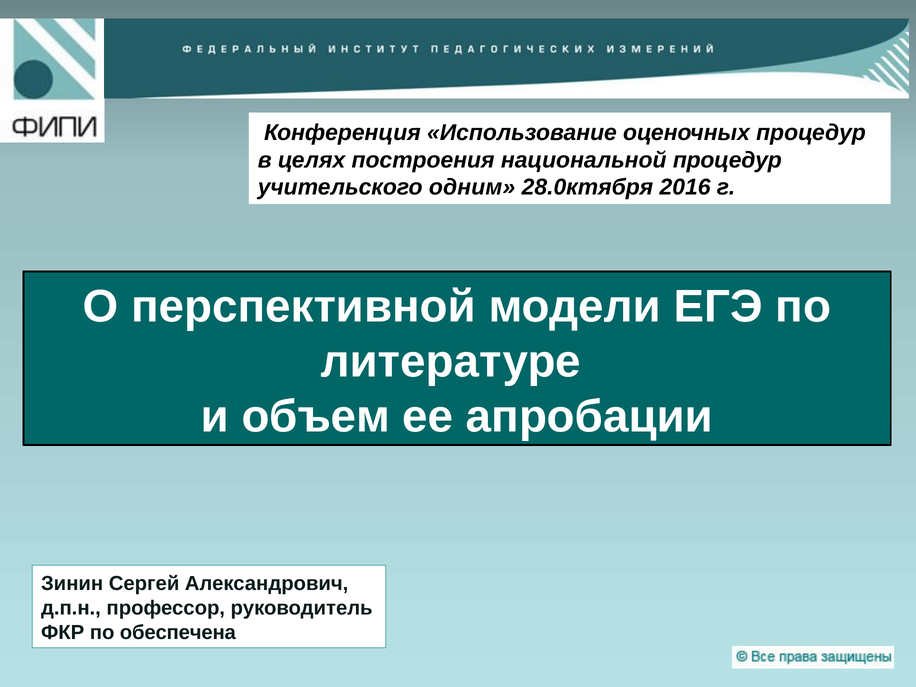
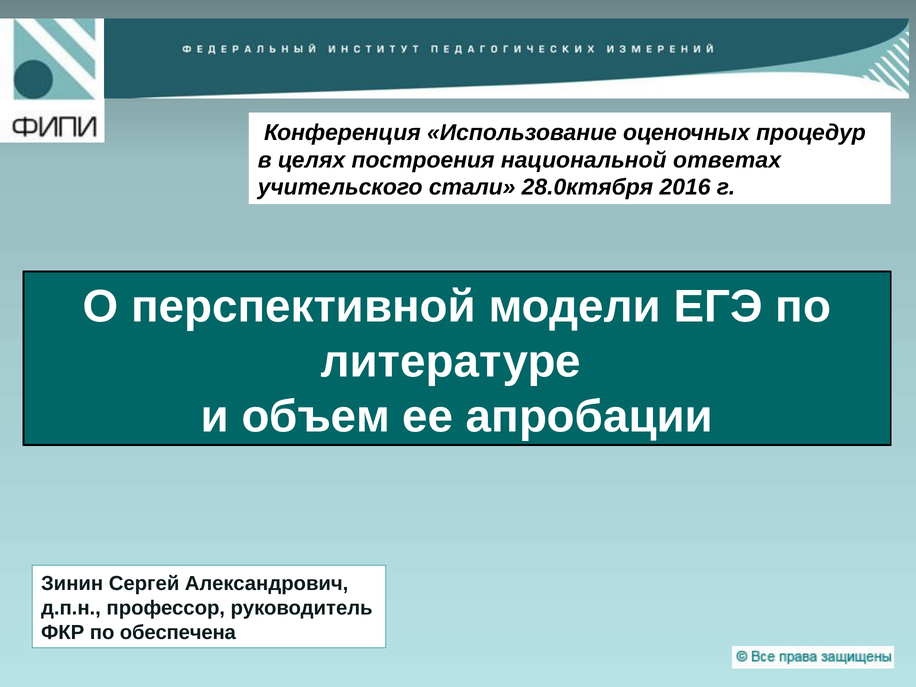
национальной процедур: процедур -> ответах
одним: одним -> стали
